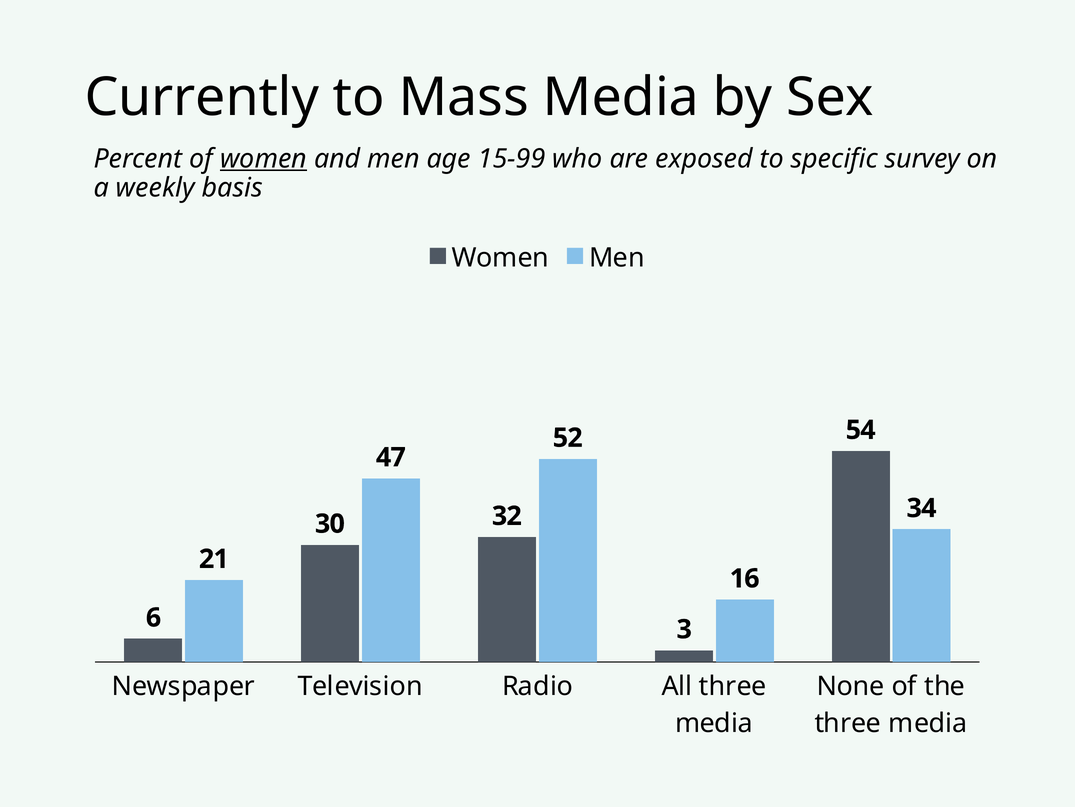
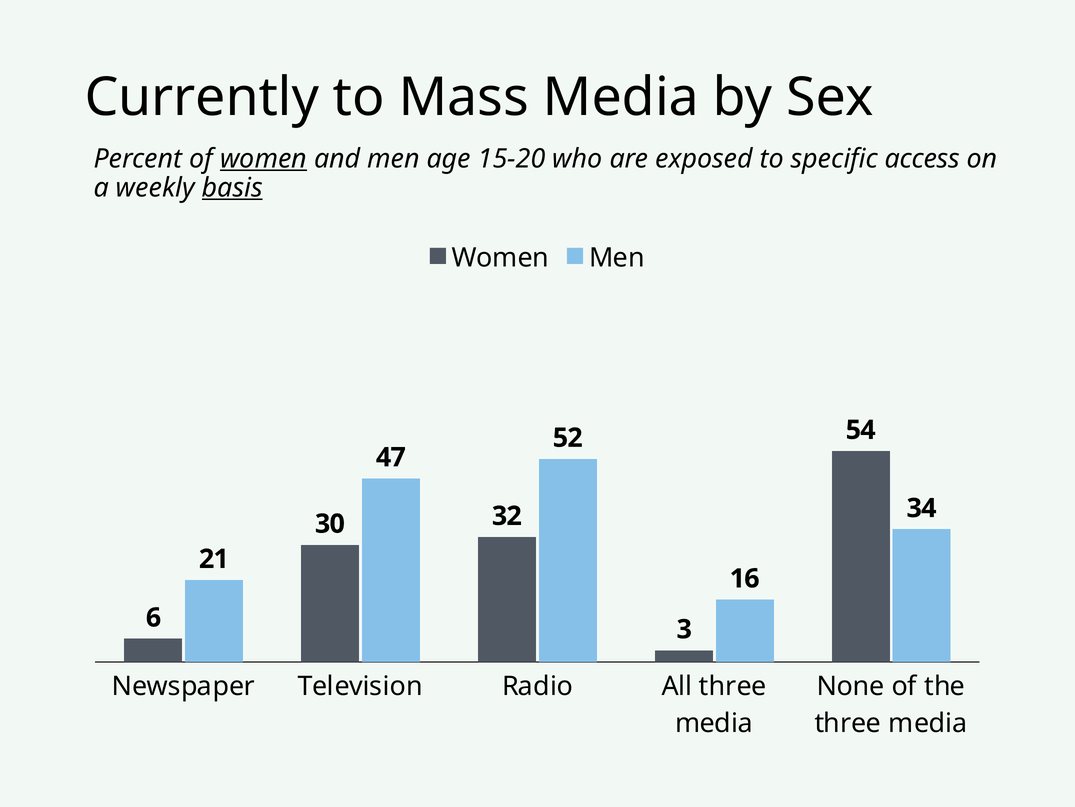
15-99: 15-99 -> 15-20
survey: survey -> access
basis underline: none -> present
